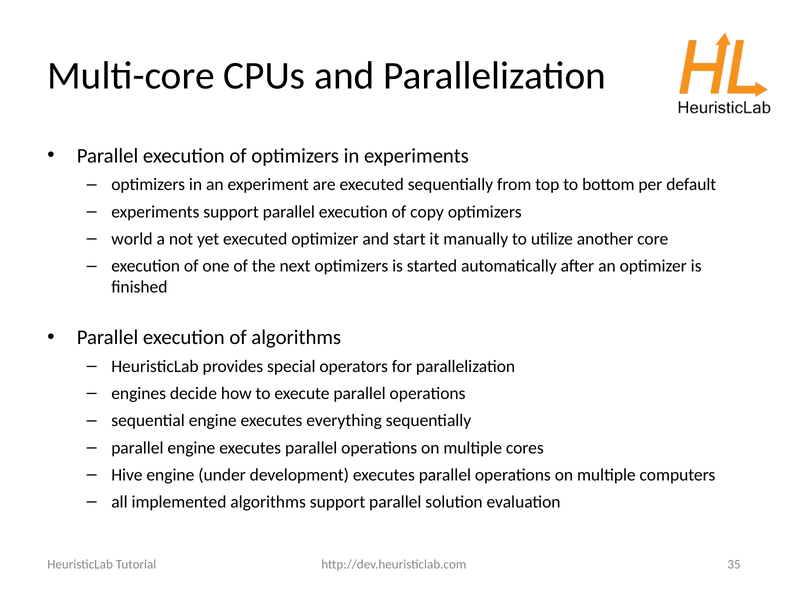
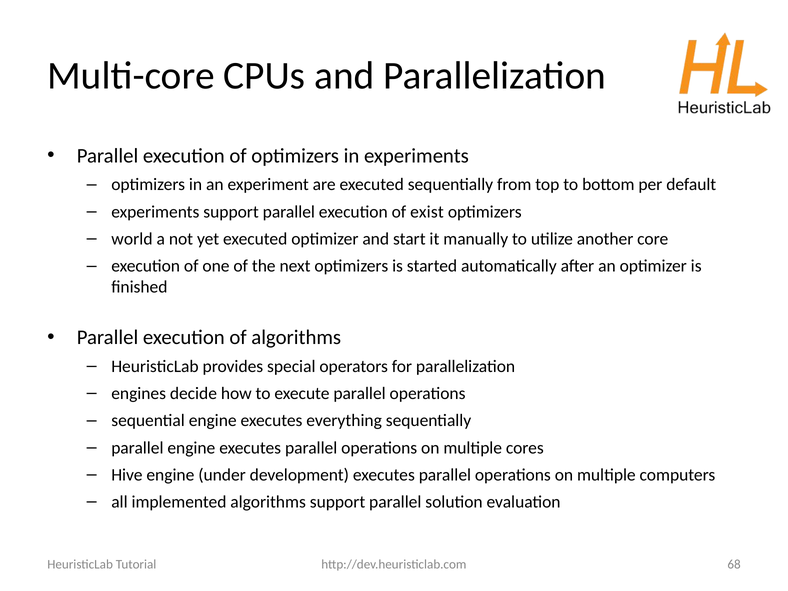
copy: copy -> exist
35: 35 -> 68
